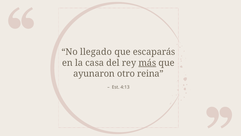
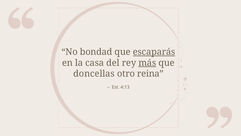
llegado: llegado -> bondad
escaparás underline: none -> present
ayunaron: ayunaron -> doncellas
